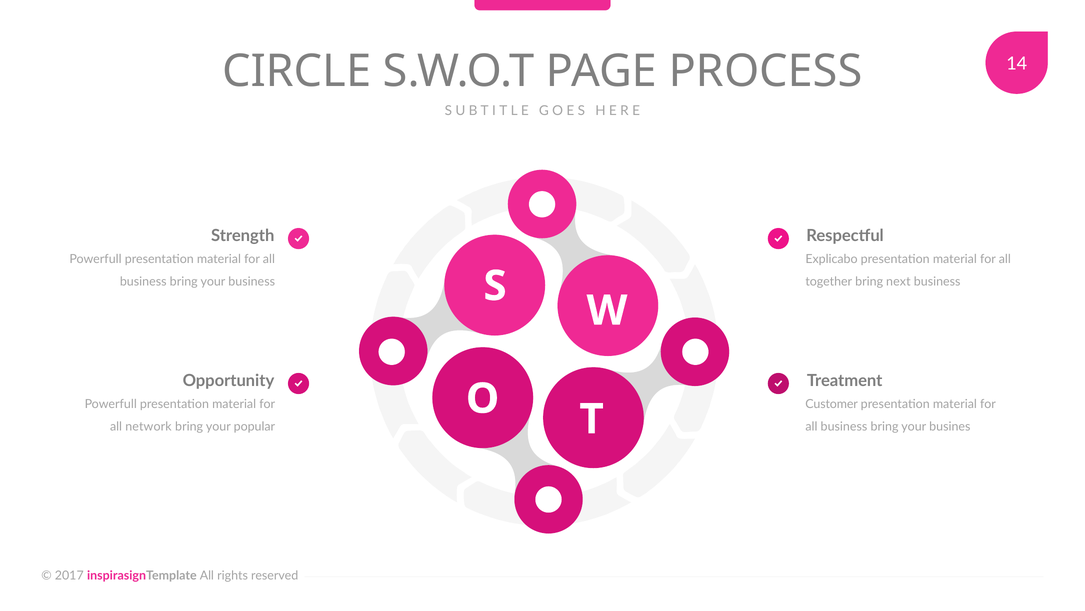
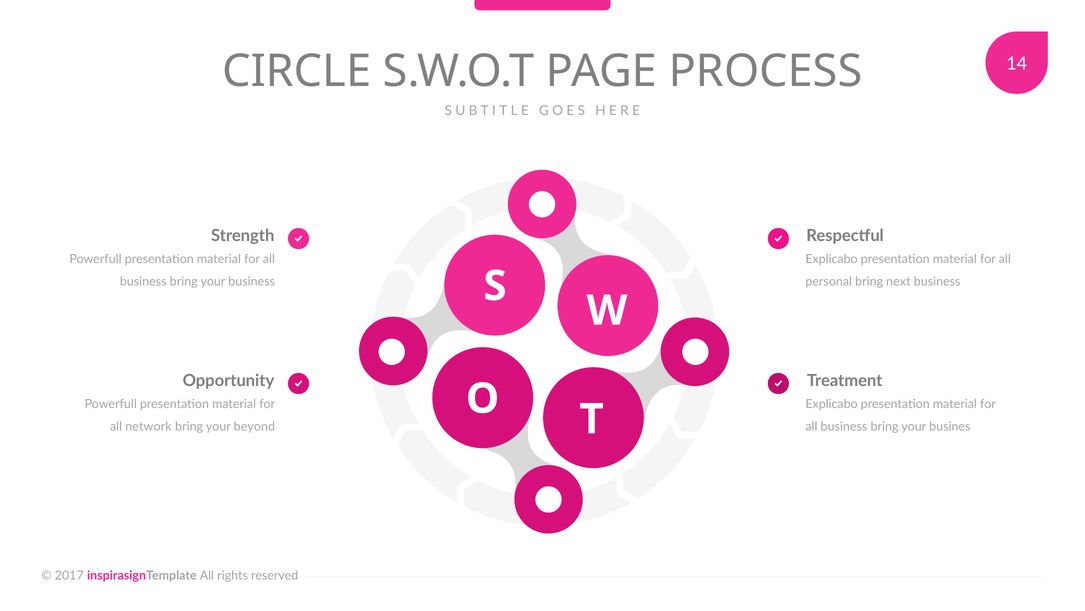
together: together -> personal
Customer at (832, 404): Customer -> Explicabo
popular: popular -> beyond
